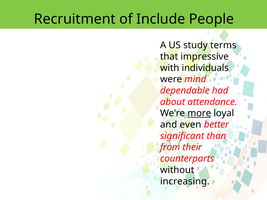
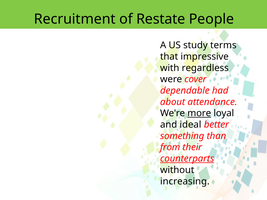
Include: Include -> Restate
individuals: individuals -> regardless
mind: mind -> cover
even: even -> ideal
significant: significant -> something
counterparts underline: none -> present
